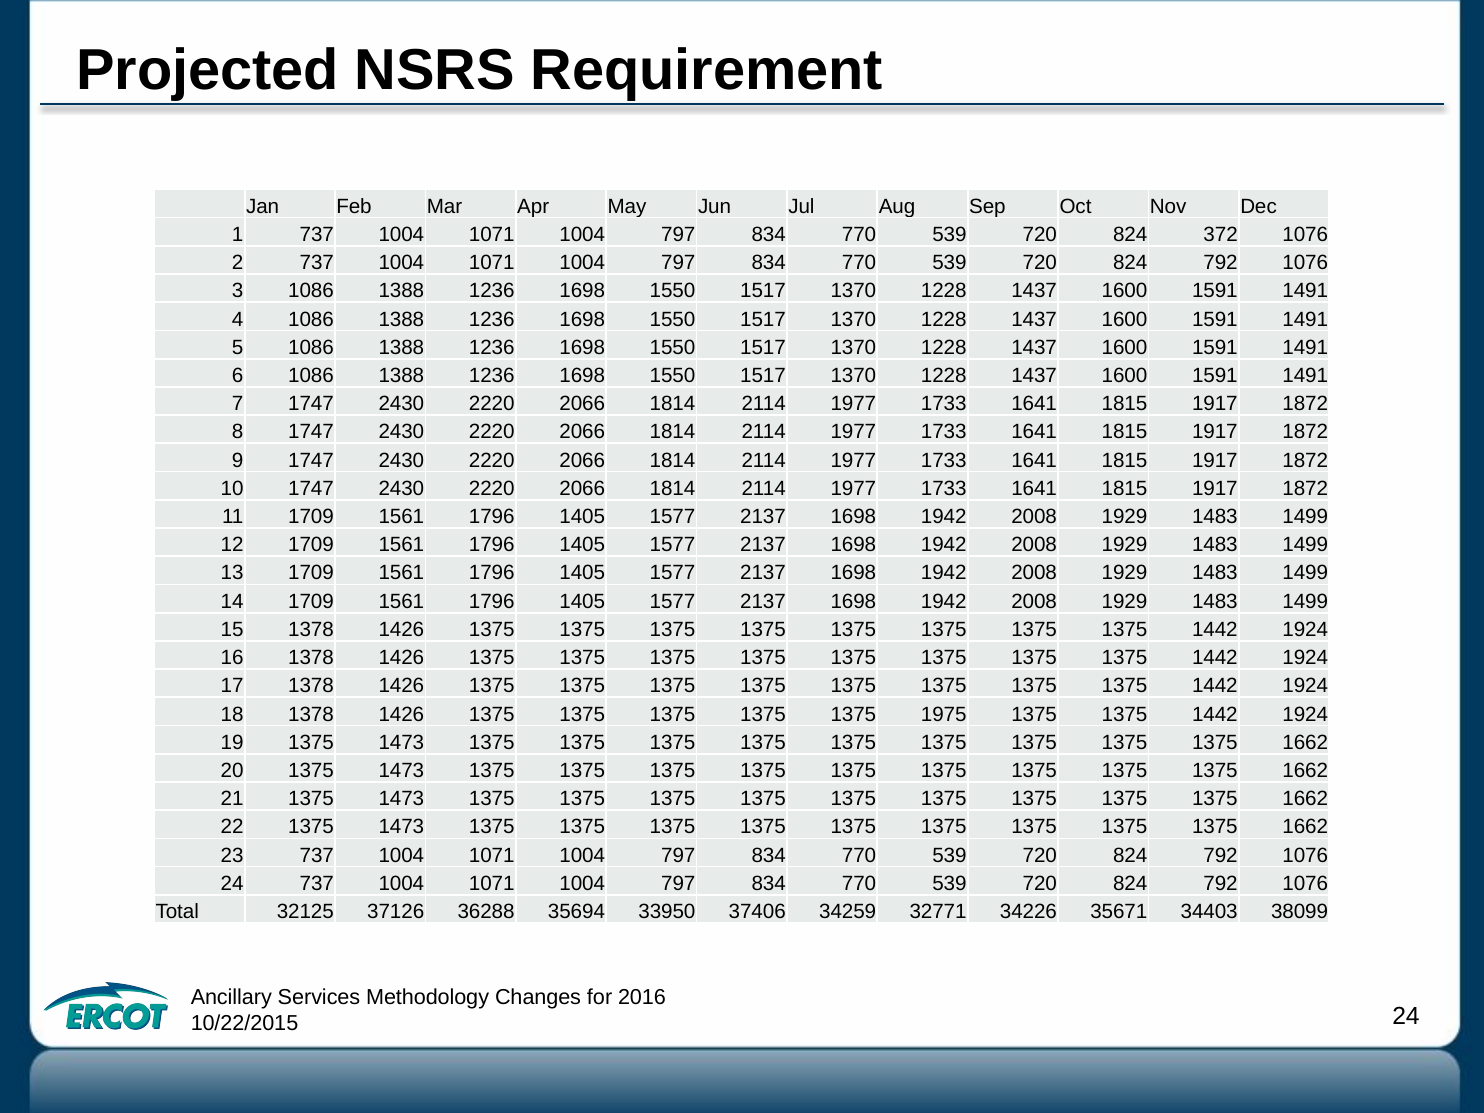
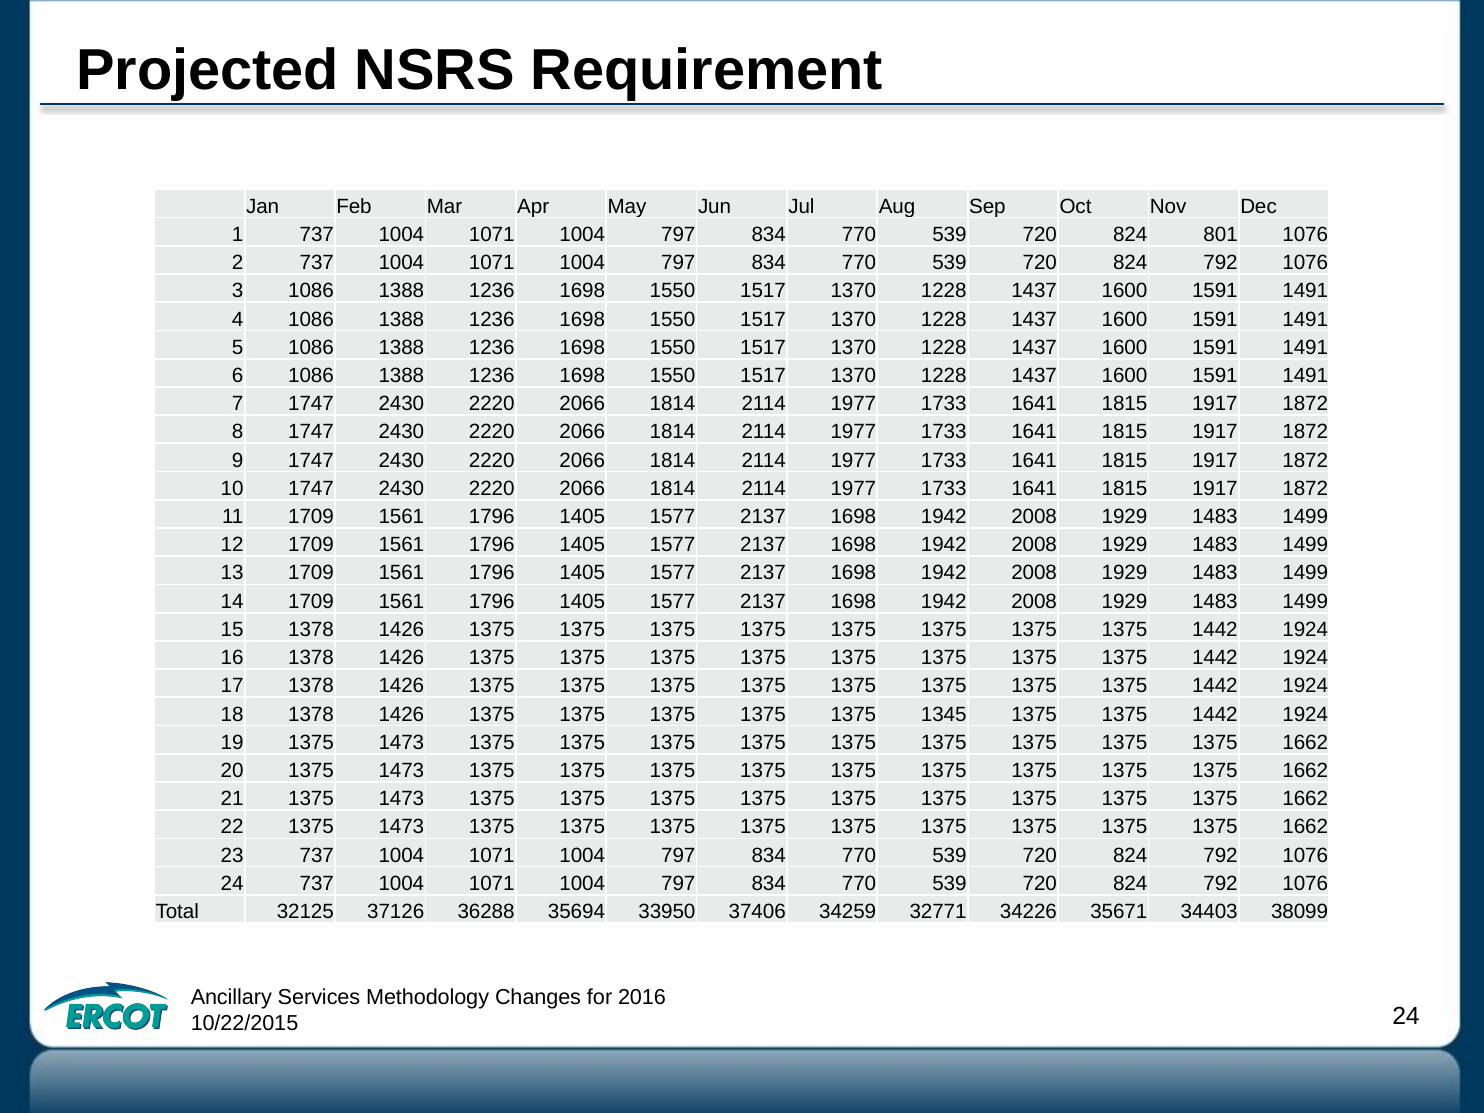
372: 372 -> 801
1975: 1975 -> 1345
